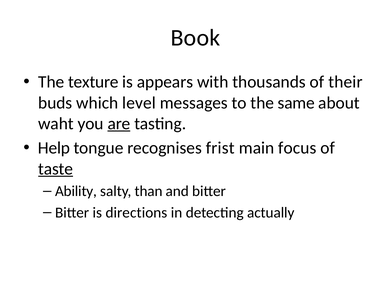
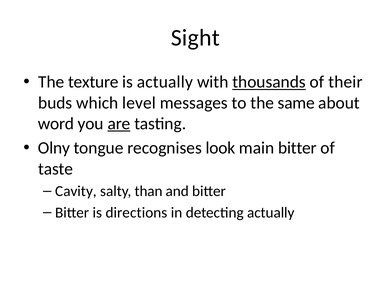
Book: Book -> Sight
is appears: appears -> actually
thousands underline: none -> present
waht: waht -> word
Help: Help -> Olny
frist: frist -> look
main focus: focus -> bitter
taste underline: present -> none
Ability: Ability -> Cavity
